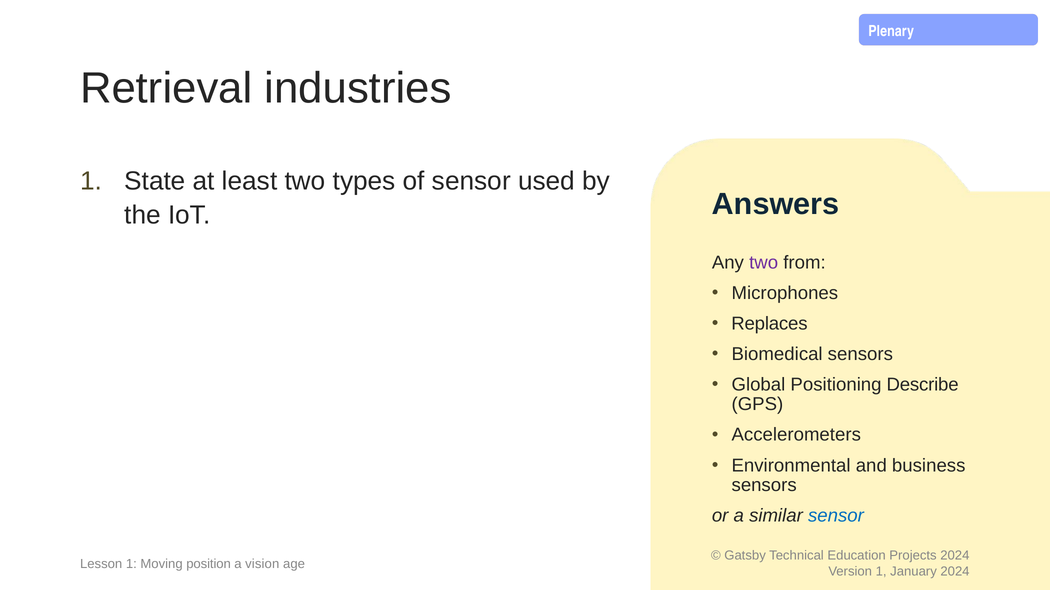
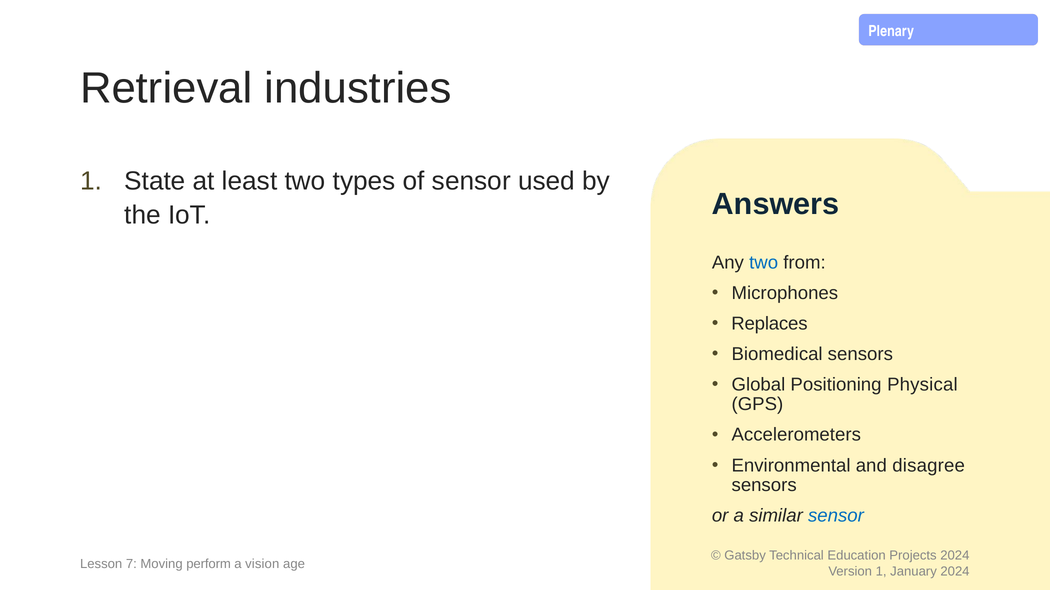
two at (764, 263) colour: purple -> blue
Describe: Describe -> Physical
business: business -> disagree
Lesson 1: 1 -> 7
position: position -> perform
